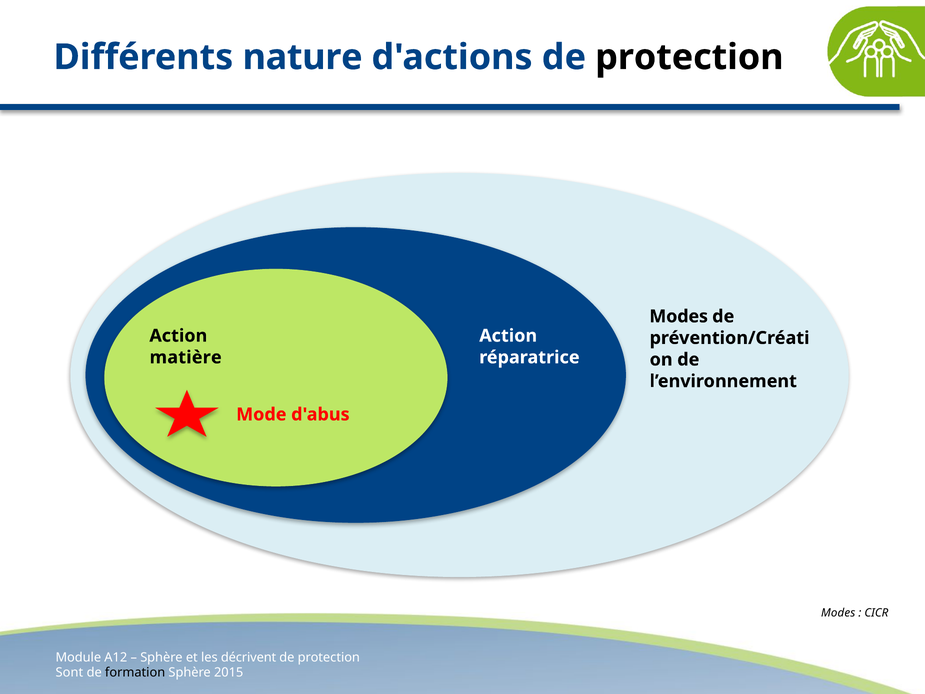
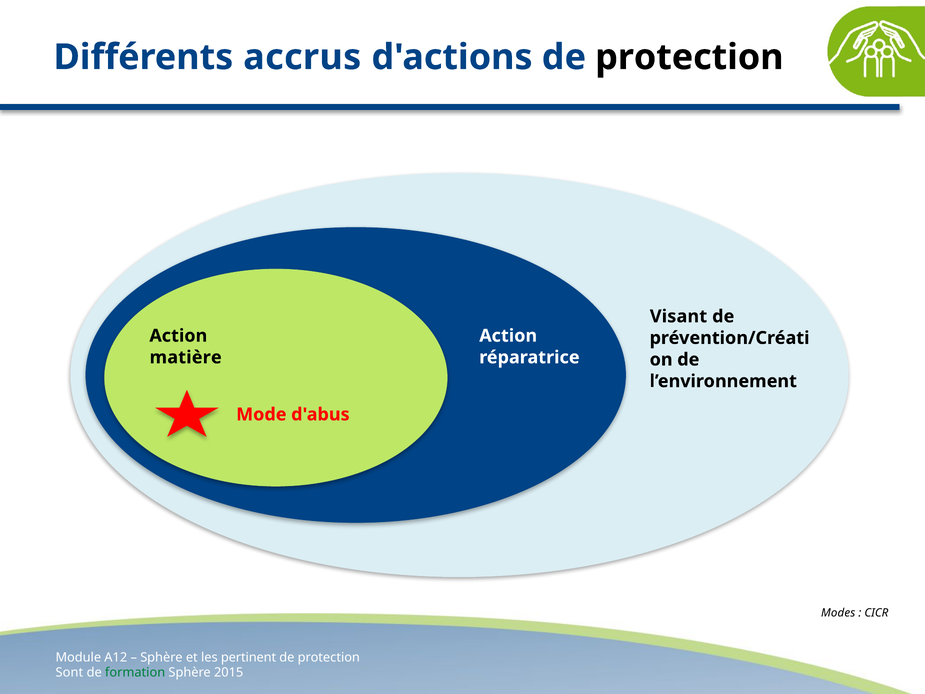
nature: nature -> accrus
Modes at (679, 316): Modes -> Visant
décrivent: décrivent -> pertinent
formation colour: black -> green
